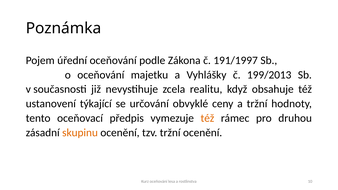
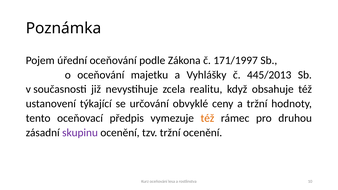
191/1997: 191/1997 -> 171/1997
199/2013: 199/2013 -> 445/2013
skupinu colour: orange -> purple
